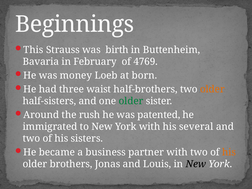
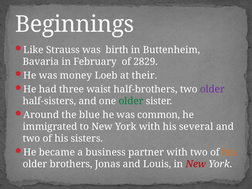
This: This -> Like
4769: 4769 -> 2829
born: born -> their
older at (212, 89) colour: orange -> purple
rush: rush -> blue
patented: patented -> common
New at (196, 164) colour: black -> red
